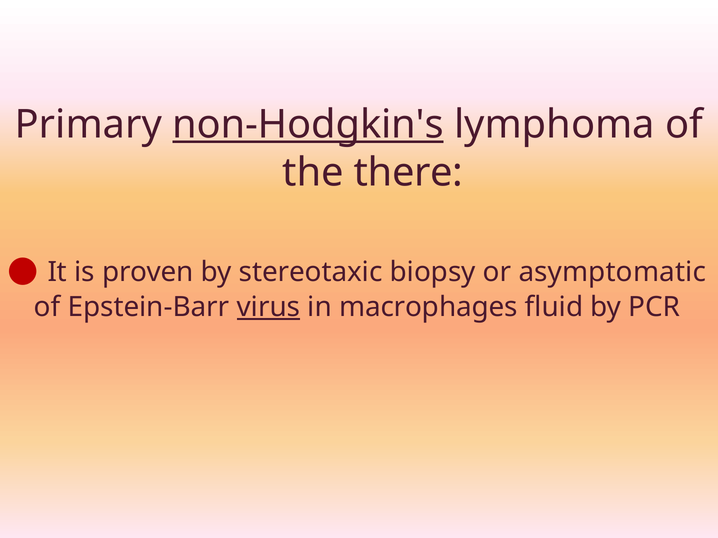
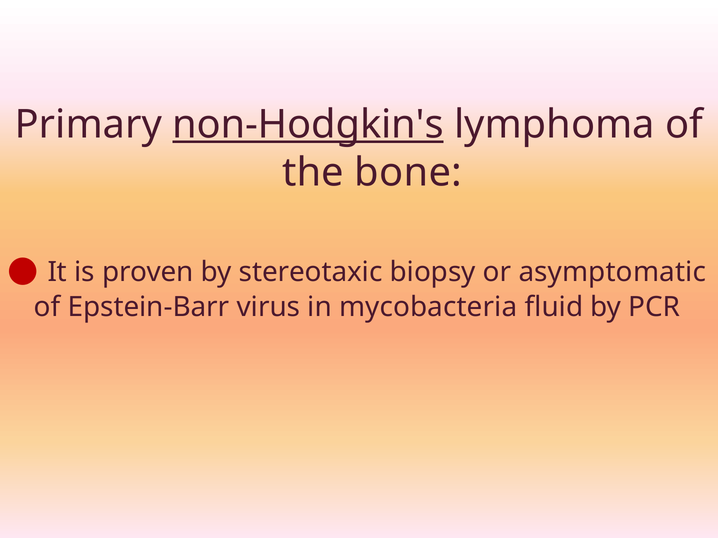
there: there -> bone
virus underline: present -> none
macrophages: macrophages -> mycobacteria
